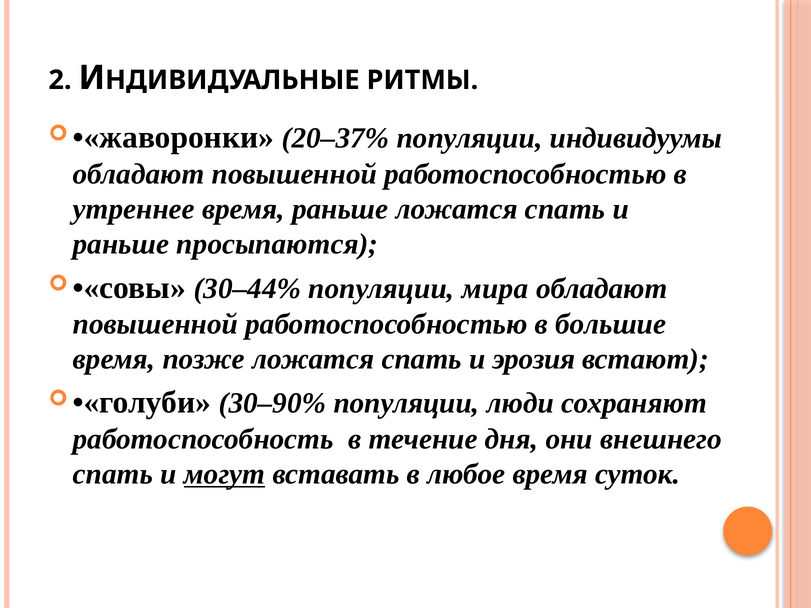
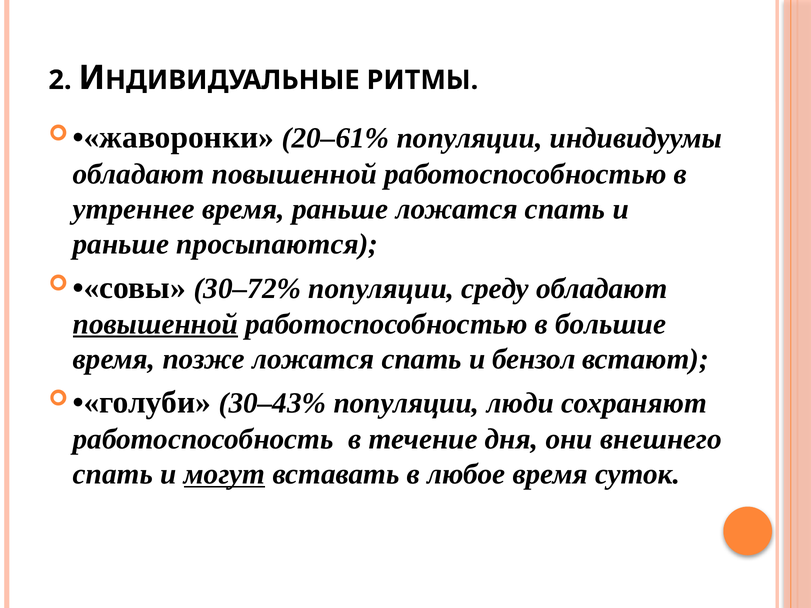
20–37%: 20–37% -> 20–61%
30–44%: 30–44% -> 30–72%
мира: мира -> среду
повышенной at (155, 324) underline: none -> present
эрозия: эрозия -> бензол
30–90%: 30–90% -> 30–43%
